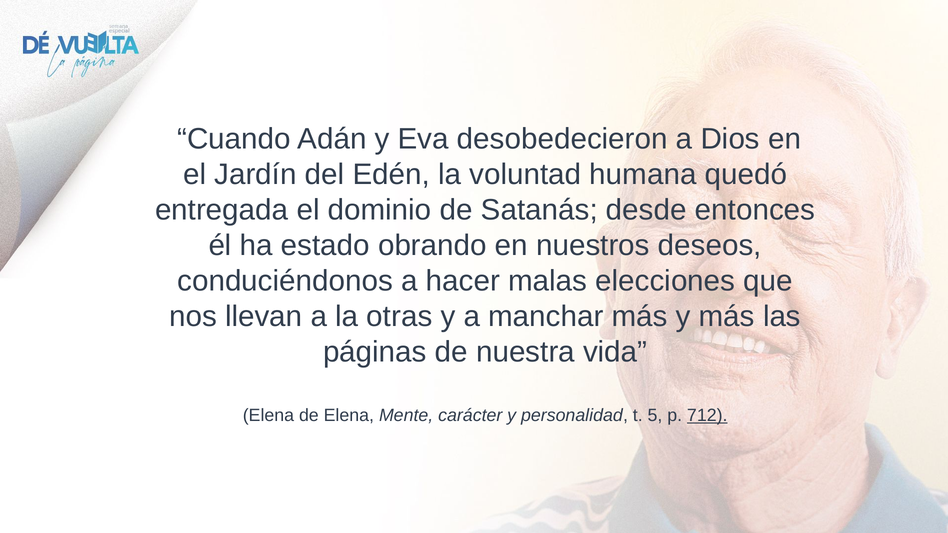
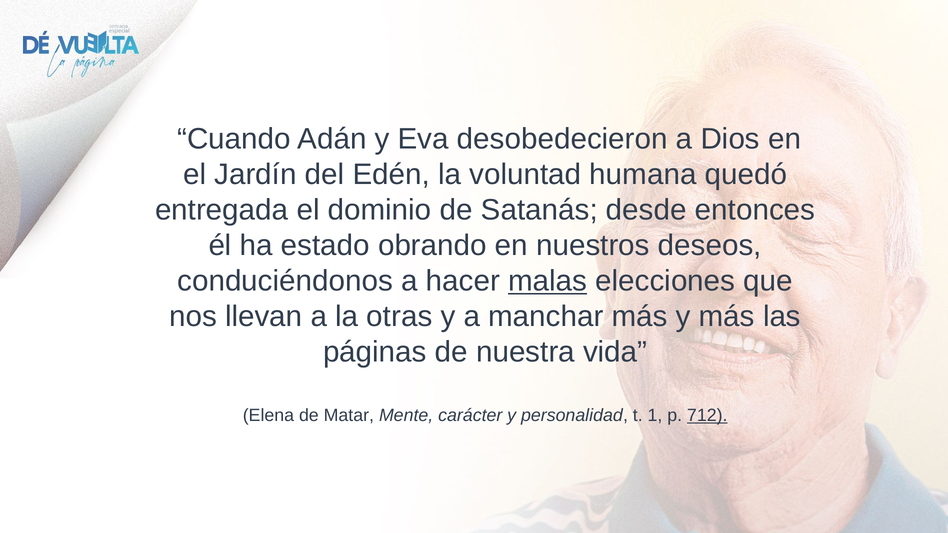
malas underline: none -> present
de Elena: Elena -> Matar
5: 5 -> 1
